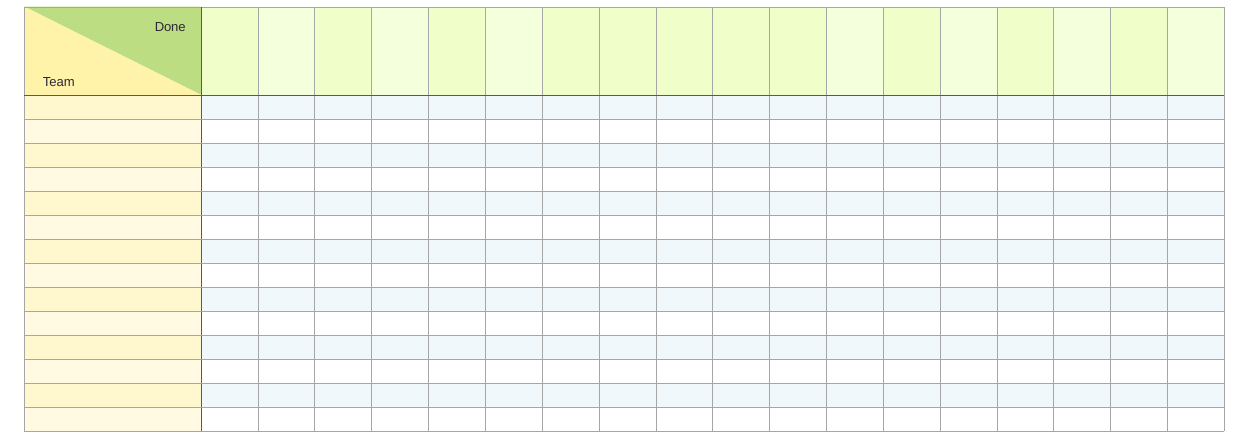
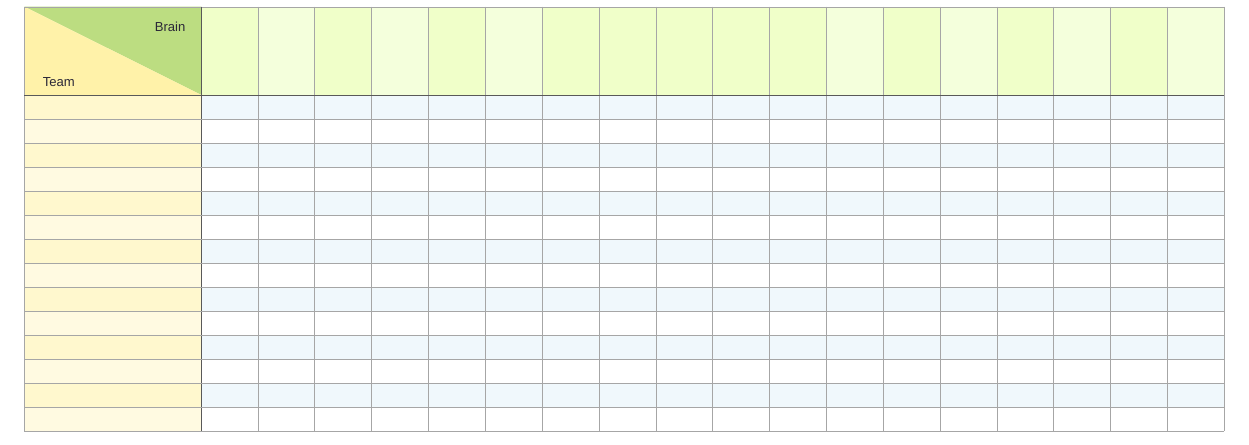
Done: Done -> Brain
